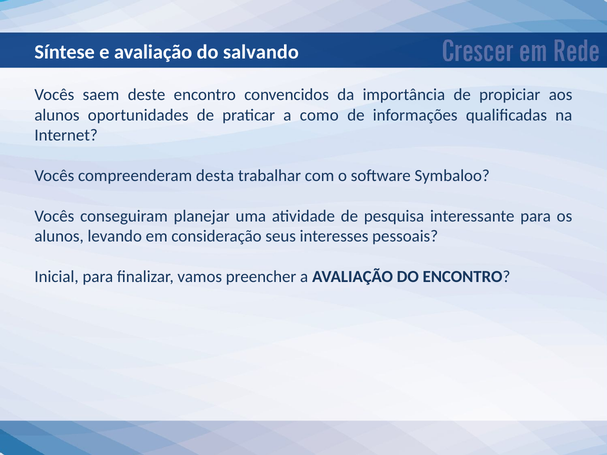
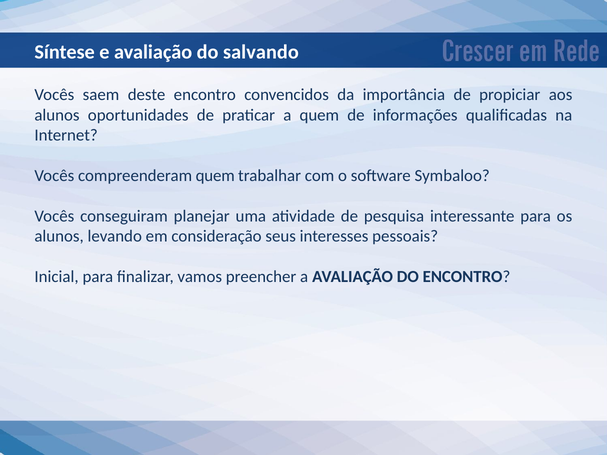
a como: como -> quem
compreenderam desta: desta -> quem
